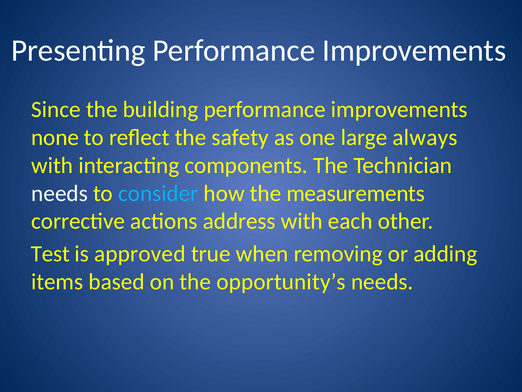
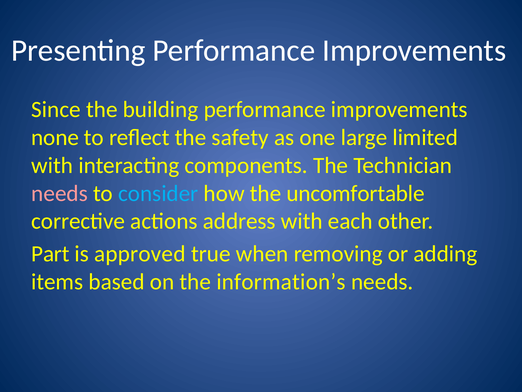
always: always -> limited
needs at (60, 193) colour: white -> pink
measurements: measurements -> uncomfortable
Test: Test -> Part
opportunity’s: opportunity’s -> information’s
